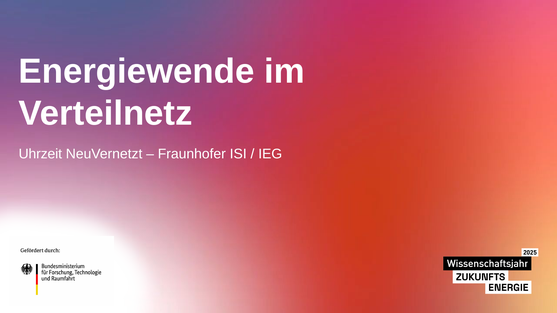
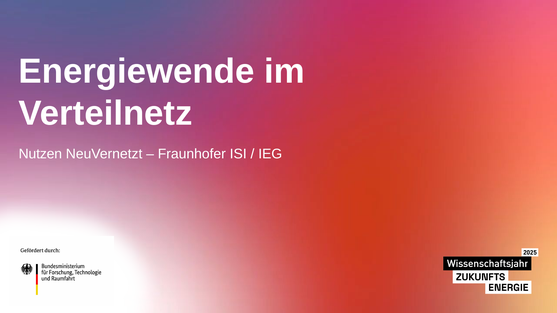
Uhrzeit: Uhrzeit -> Nutzen
